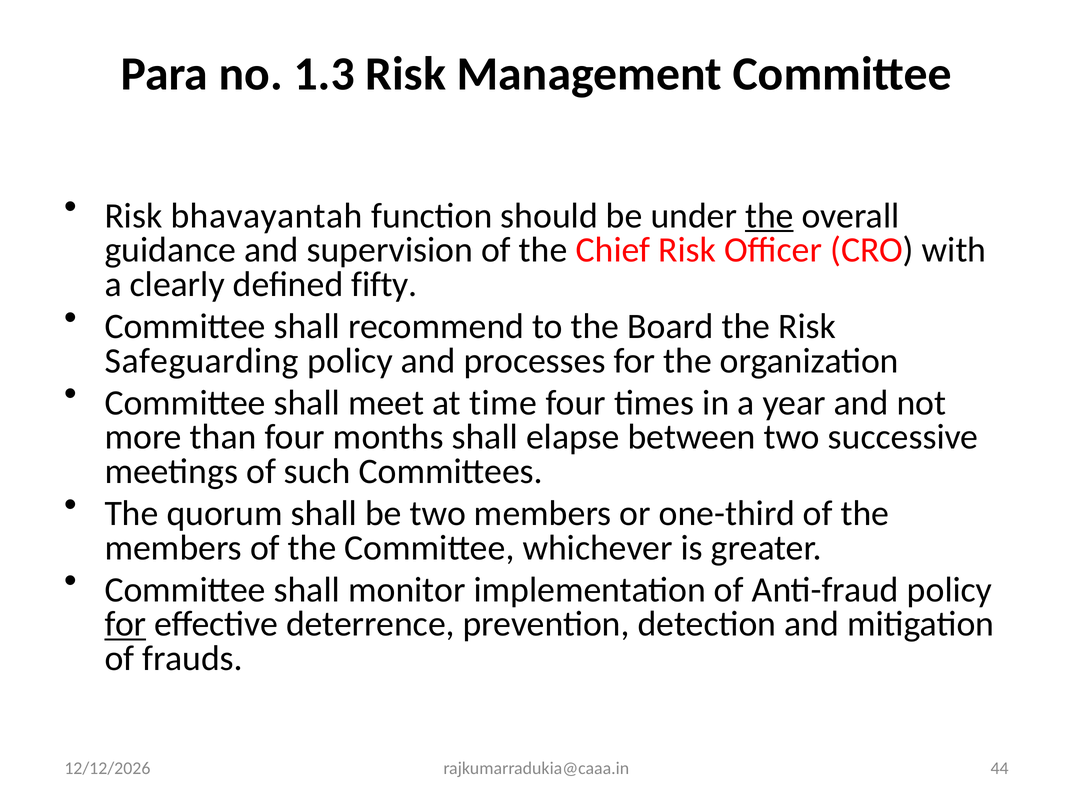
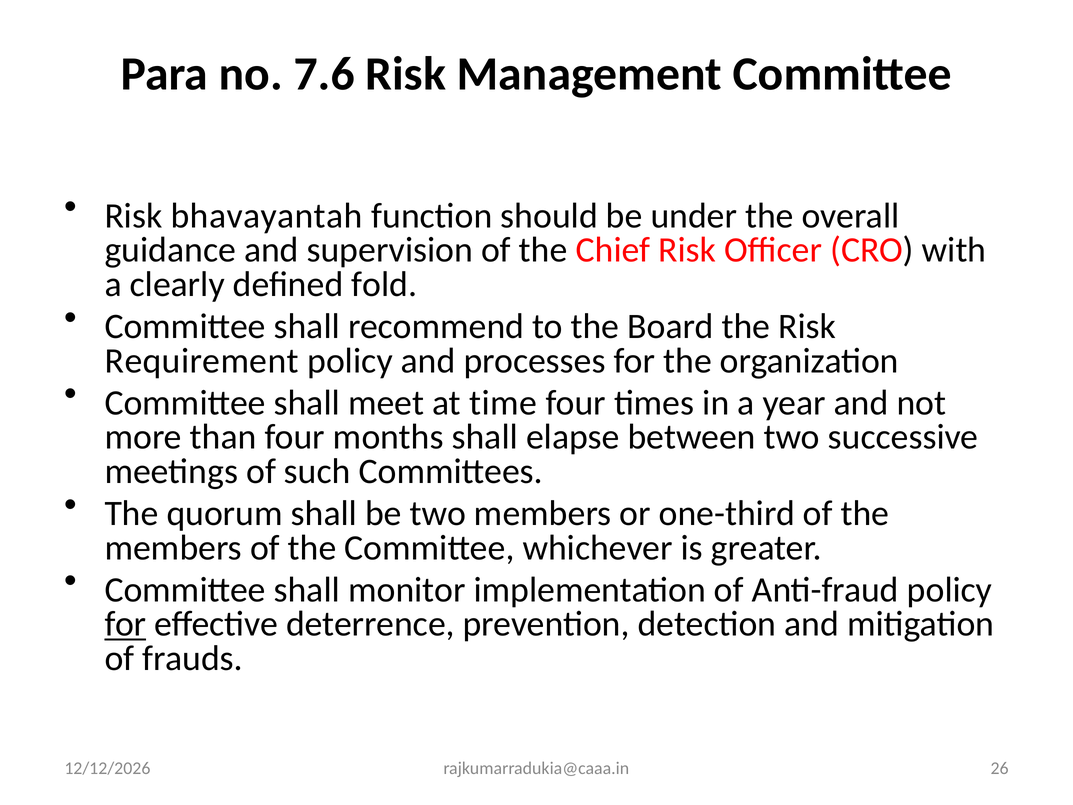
1.3: 1.3 -> 7.6
the at (769, 216) underline: present -> none
fifty: fifty -> fold
Safeguarding: Safeguarding -> Requirement
44: 44 -> 26
